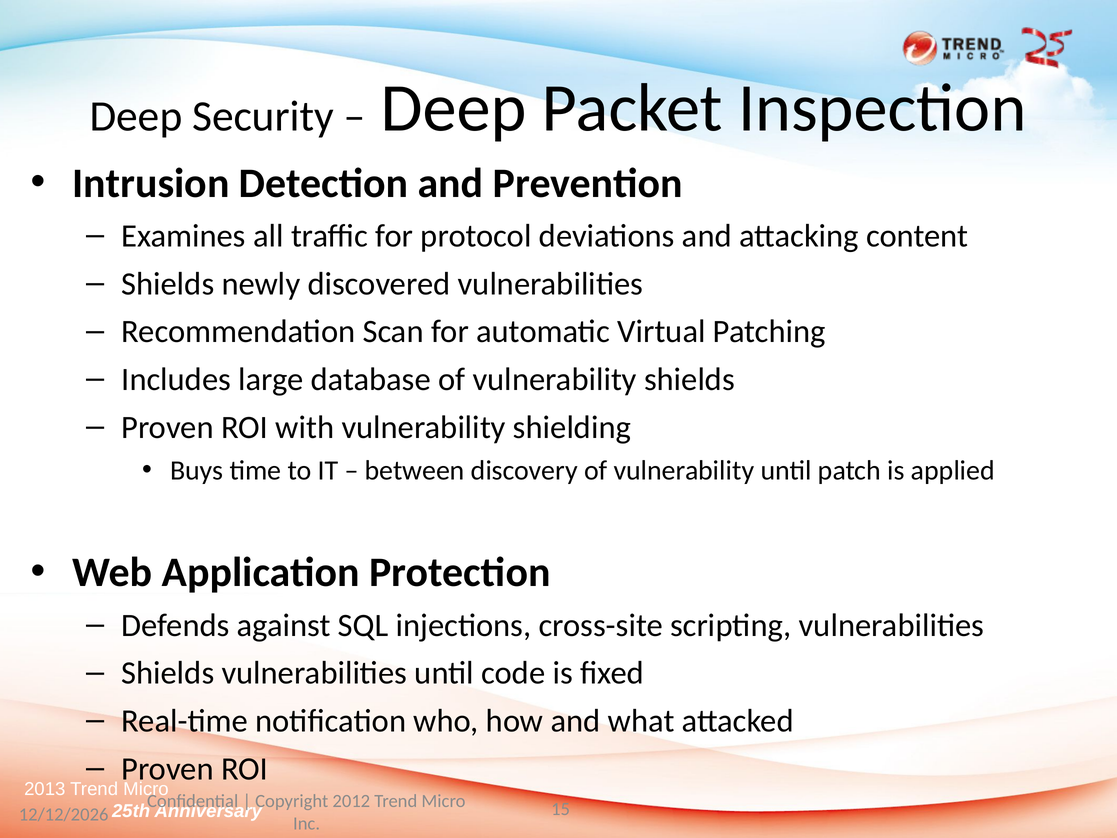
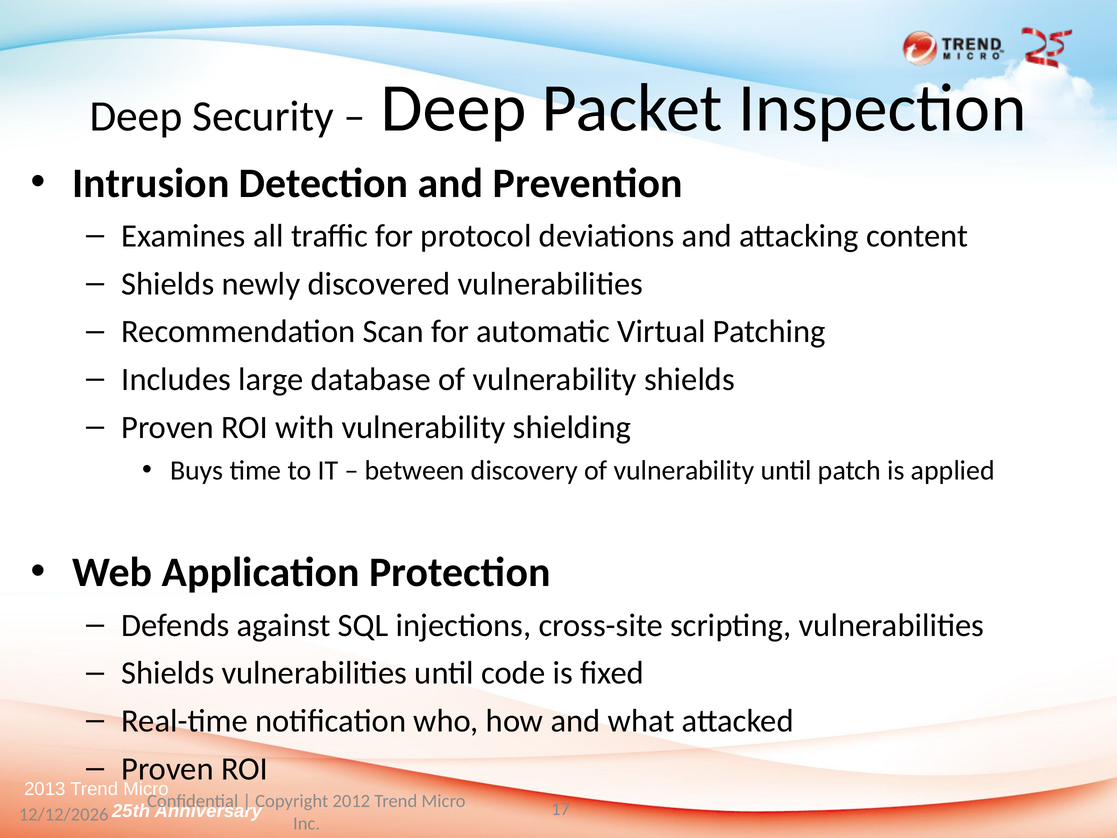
15: 15 -> 17
